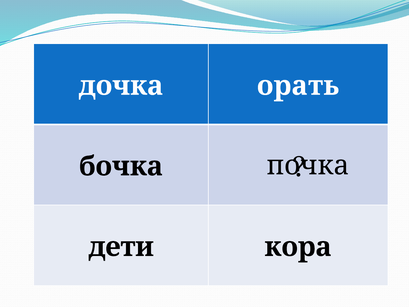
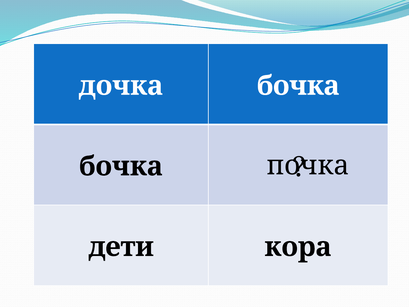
дочка орать: орать -> бочка
